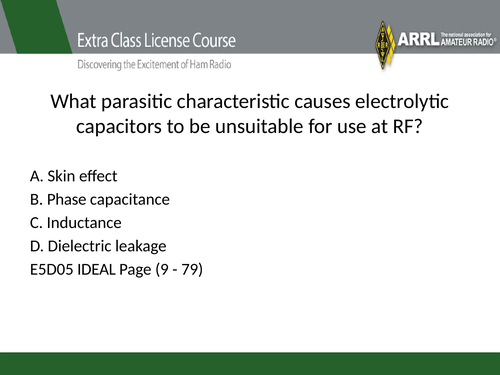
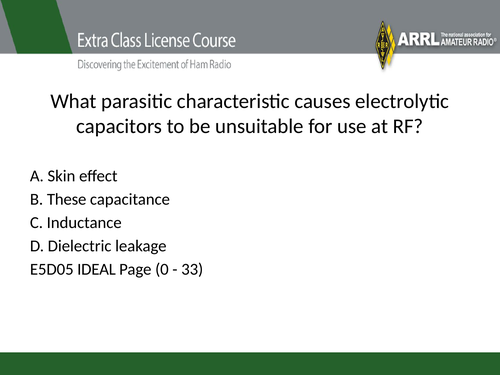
Phase: Phase -> These
9: 9 -> 0
79: 79 -> 33
